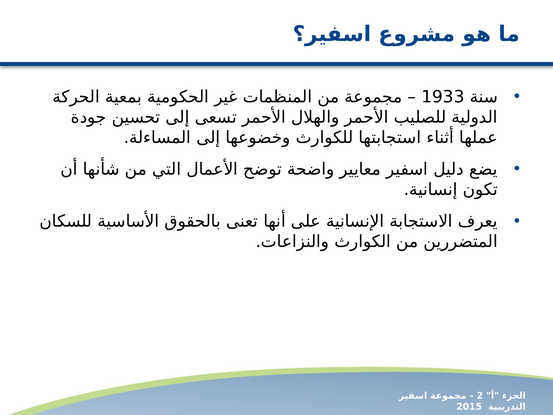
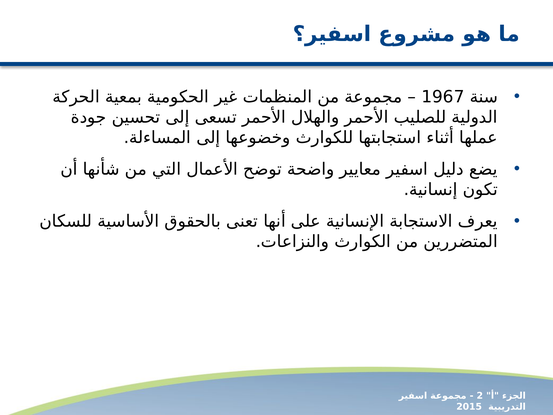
1933: 1933 -> 1967
